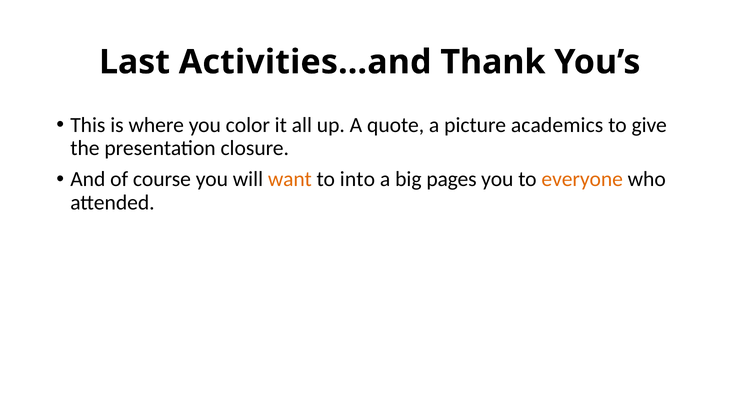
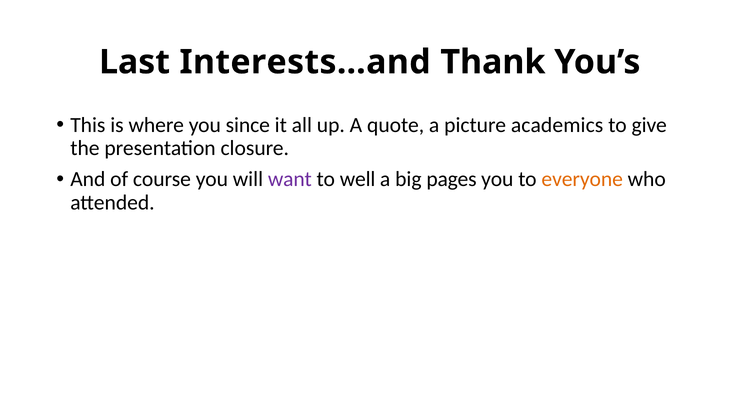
Activities…and: Activities…and -> Interests…and
color: color -> since
want colour: orange -> purple
into: into -> well
